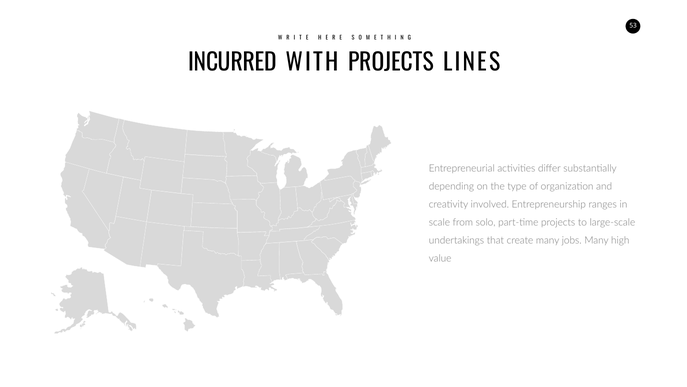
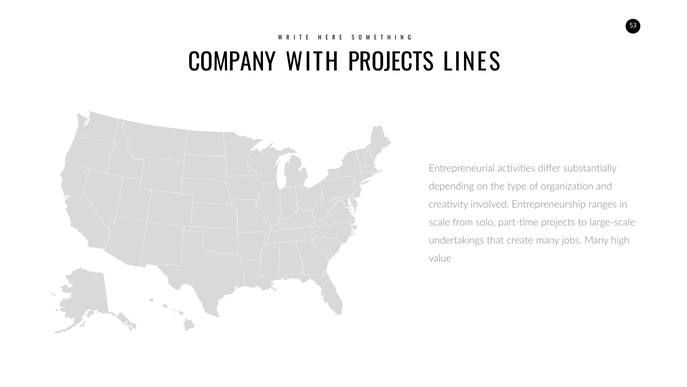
INCURRED: INCURRED -> COMPANY
